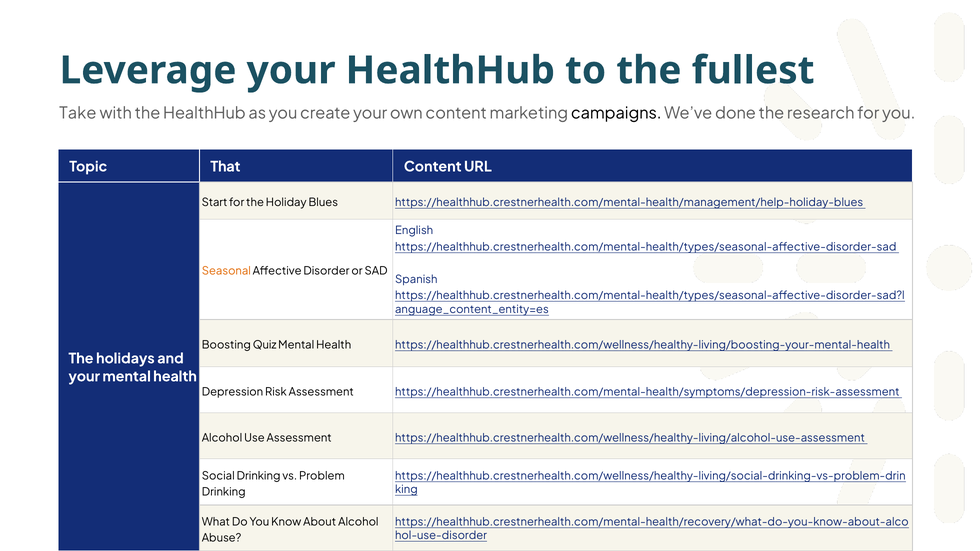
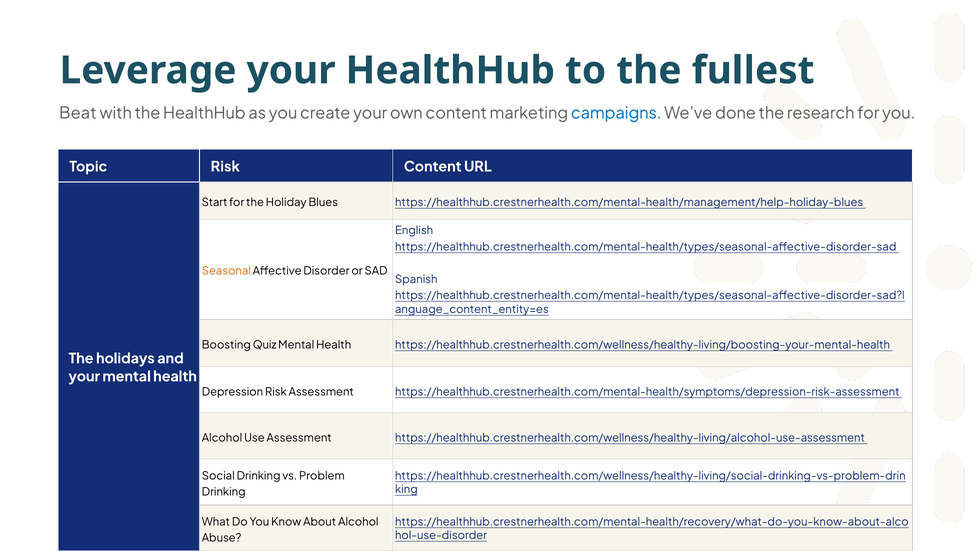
Take: Take -> Beat
campaigns colour: black -> blue
Topic That: That -> Risk
